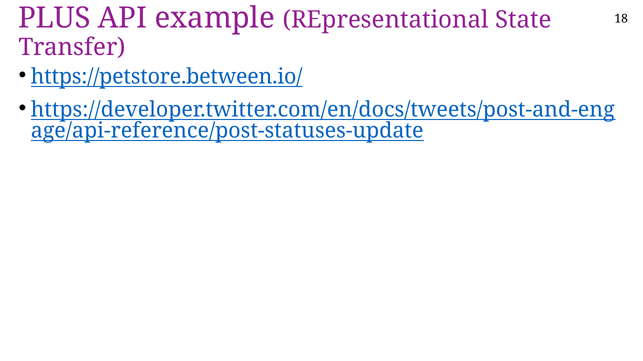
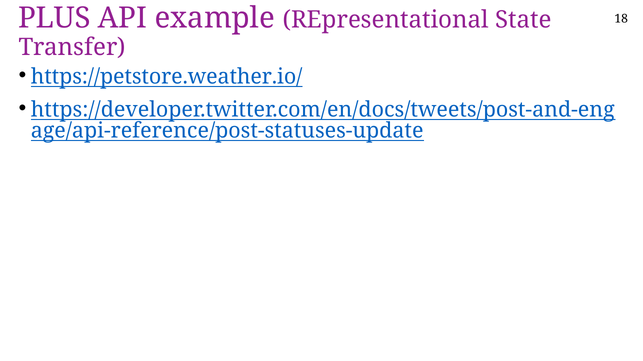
https://petstore.between.io/: https://petstore.between.io/ -> https://petstore.weather.io/
